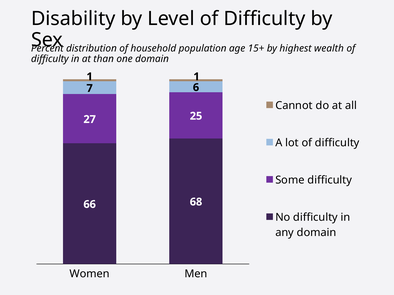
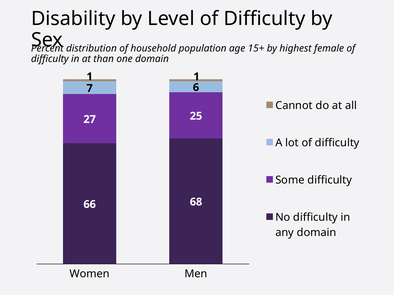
wealth: wealth -> female
